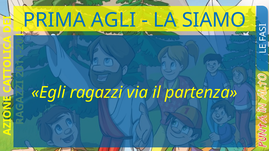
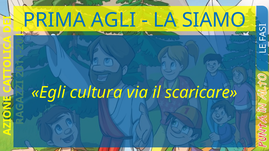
ragazzi: ragazzi -> cultura
partenza: partenza -> scaricare
